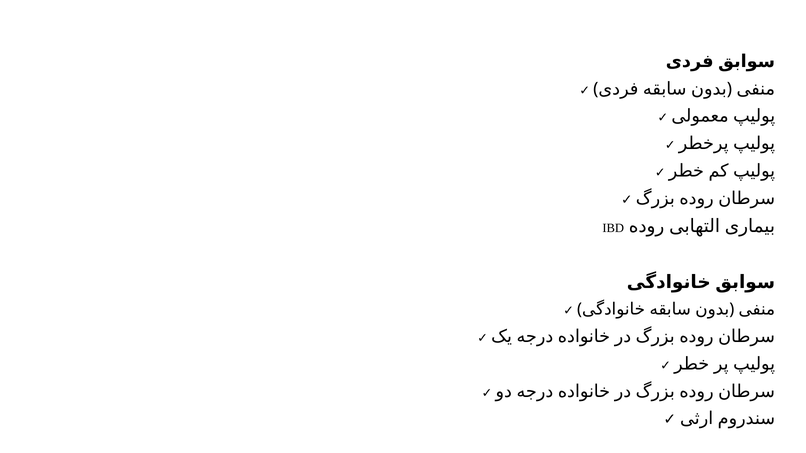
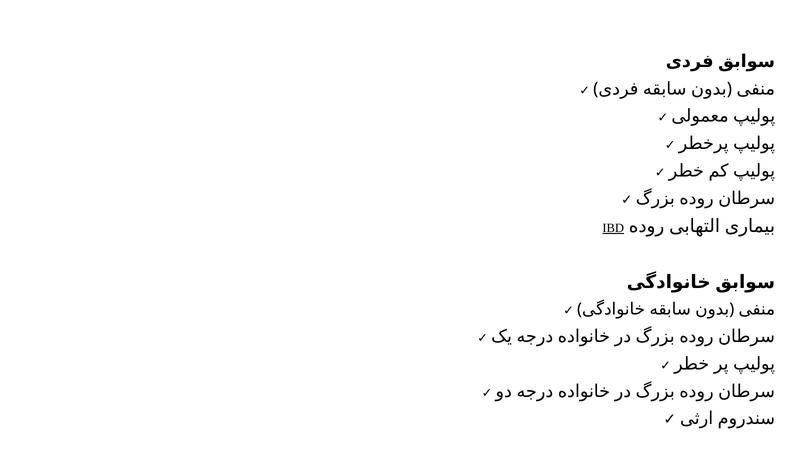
IBD underline: none -> present
